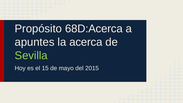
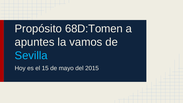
68D:Acerca: 68D:Acerca -> 68D:Tomen
acerca: acerca -> vamos
Sevilla colour: light green -> light blue
